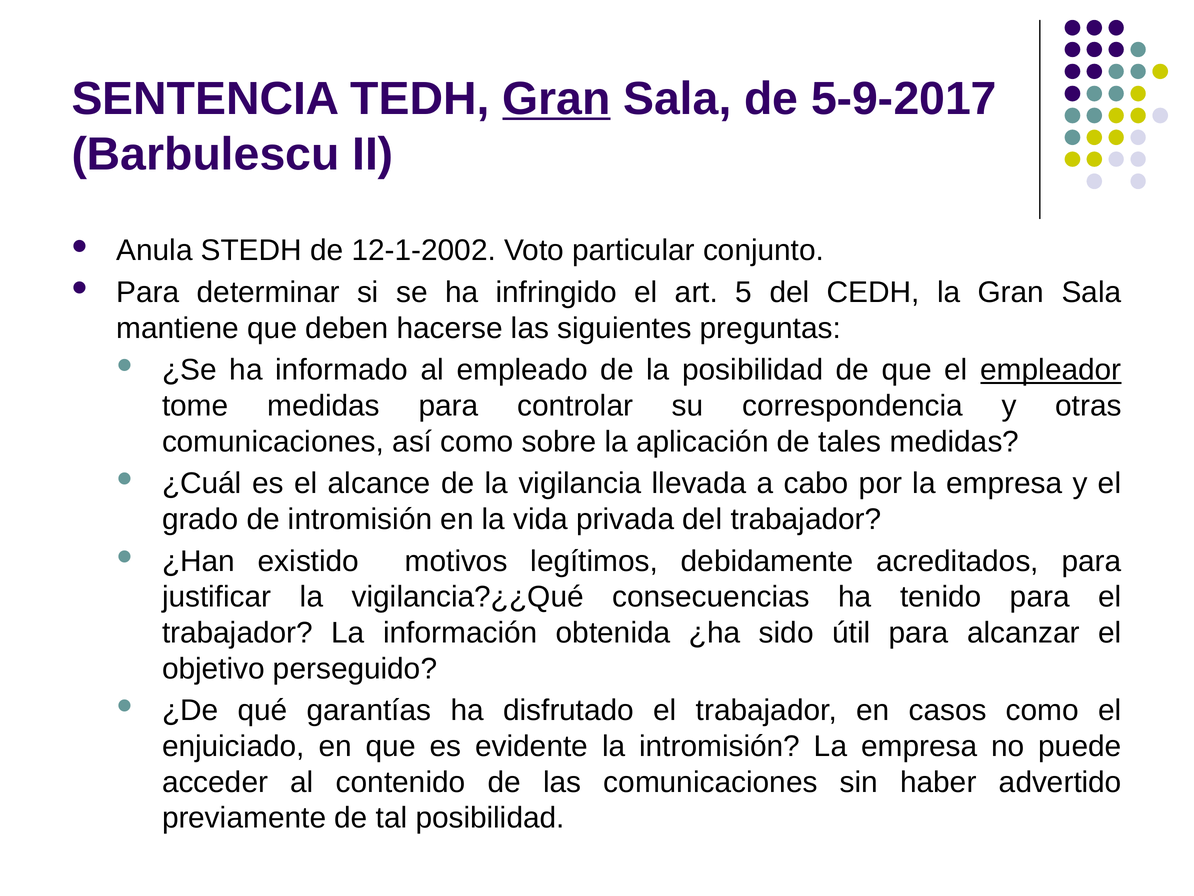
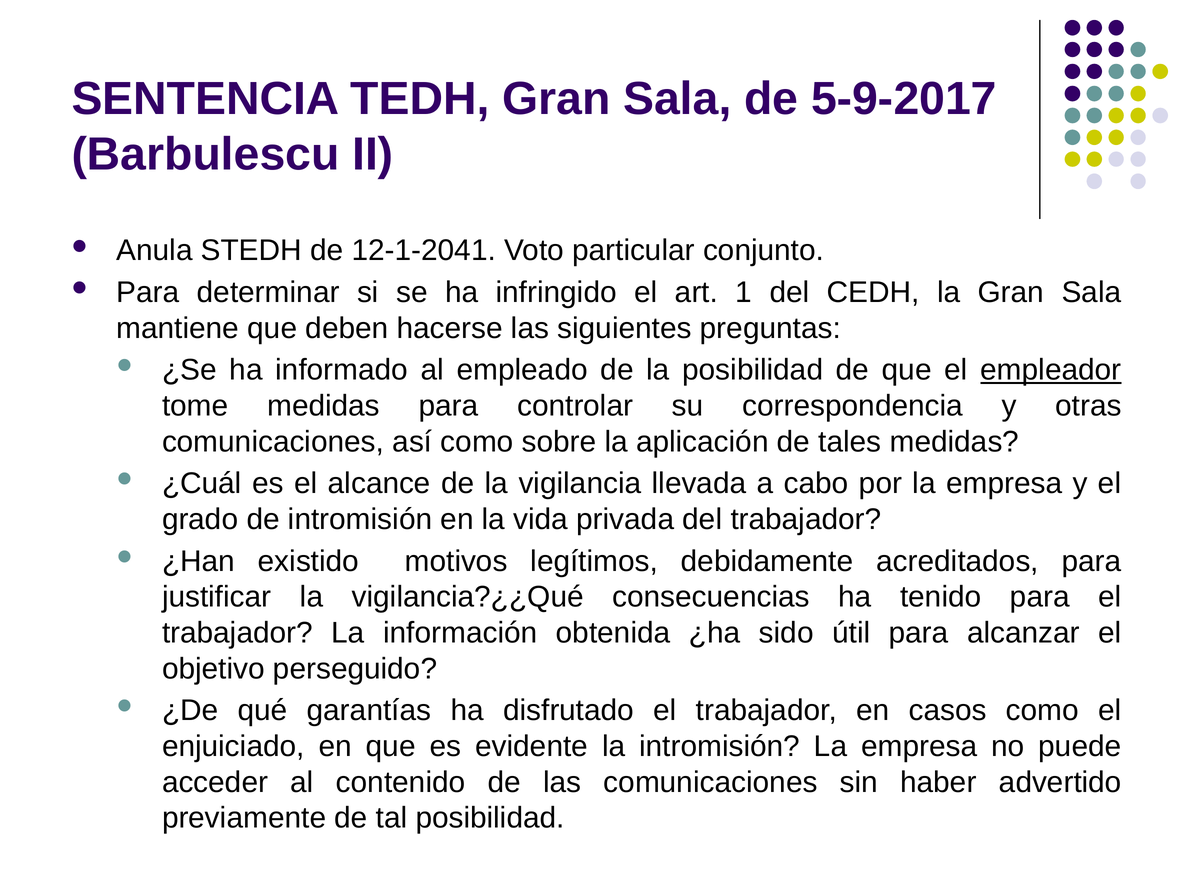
Gran at (556, 99) underline: present -> none
12-1-2002: 12-1-2002 -> 12-1-2041
5: 5 -> 1
